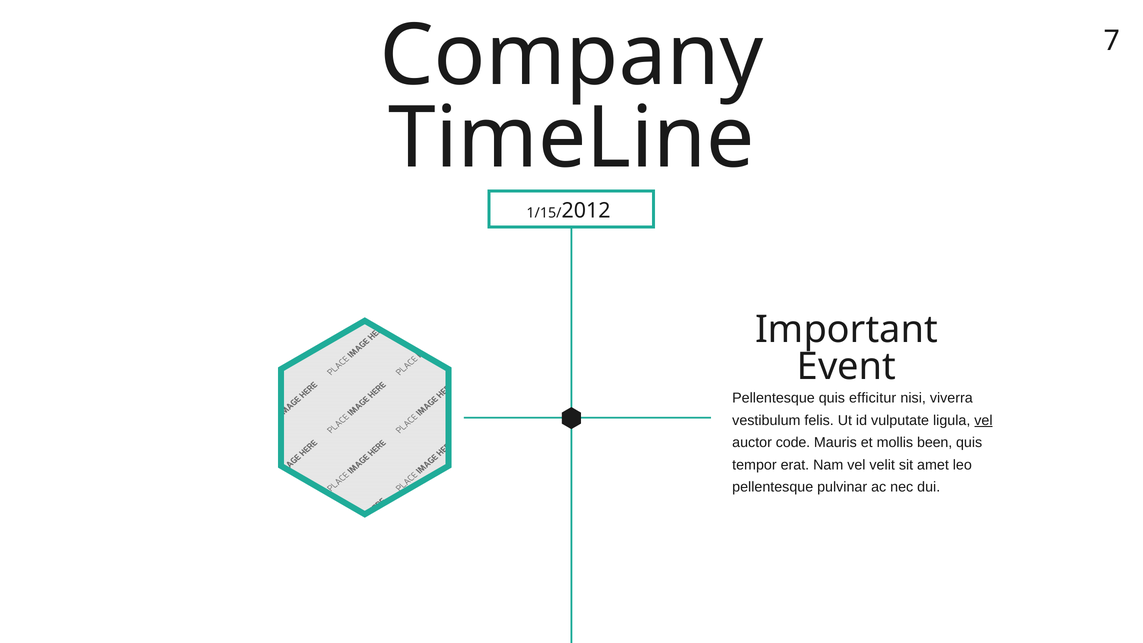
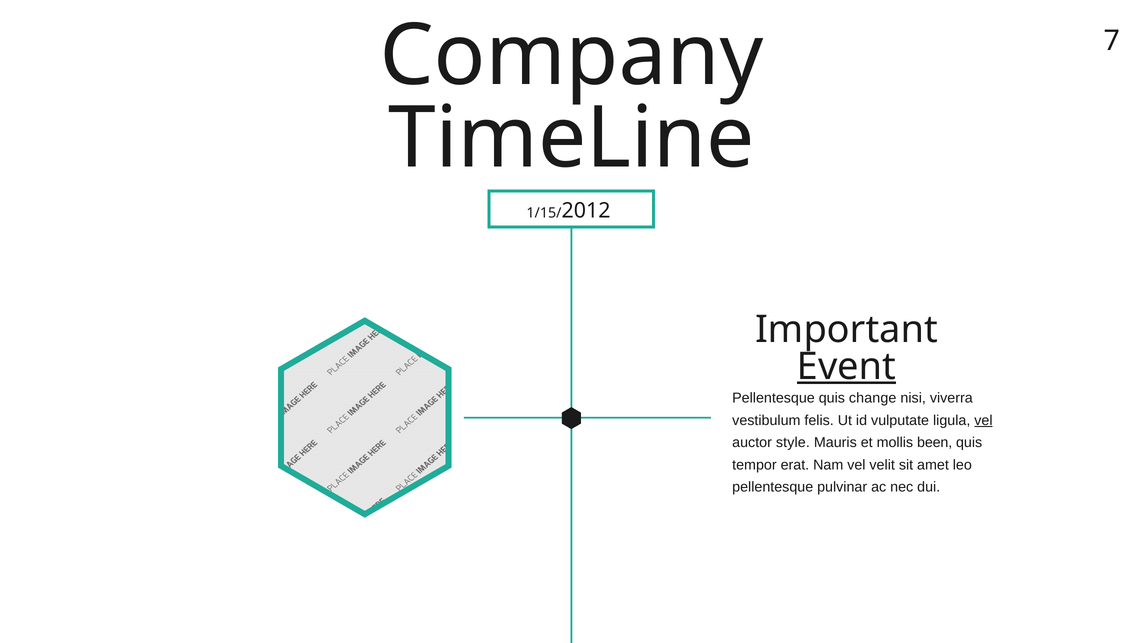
Event underline: none -> present
efficitur: efficitur -> change
code: code -> style
